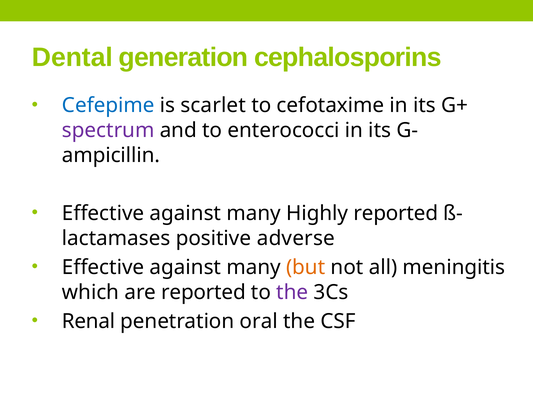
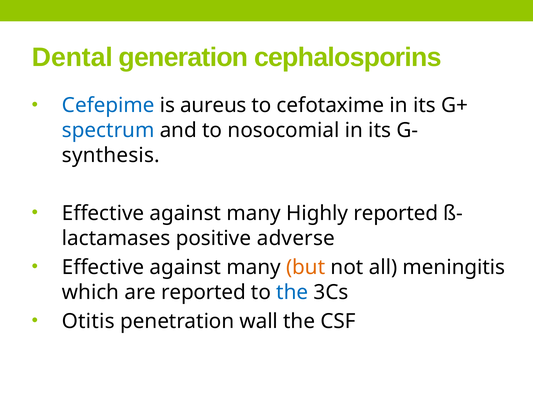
scarlet: scarlet -> aureus
spectrum colour: purple -> blue
enterococci: enterococci -> nosocomial
ampicillin: ampicillin -> synthesis
the at (292, 292) colour: purple -> blue
Renal: Renal -> Otitis
oral: oral -> wall
